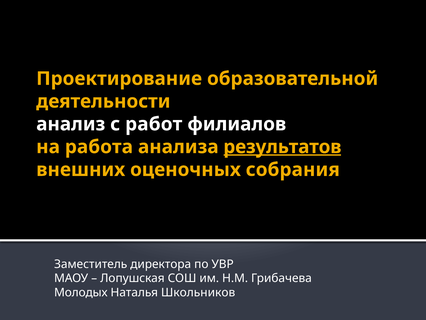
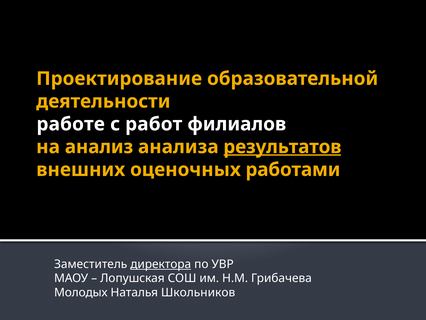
анализ: анализ -> работе
работа: работа -> анализ
собрания: собрания -> работами
директора underline: none -> present
